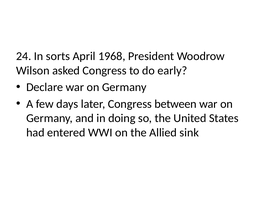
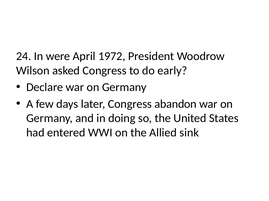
sorts: sorts -> were
1968: 1968 -> 1972
between: between -> abandon
